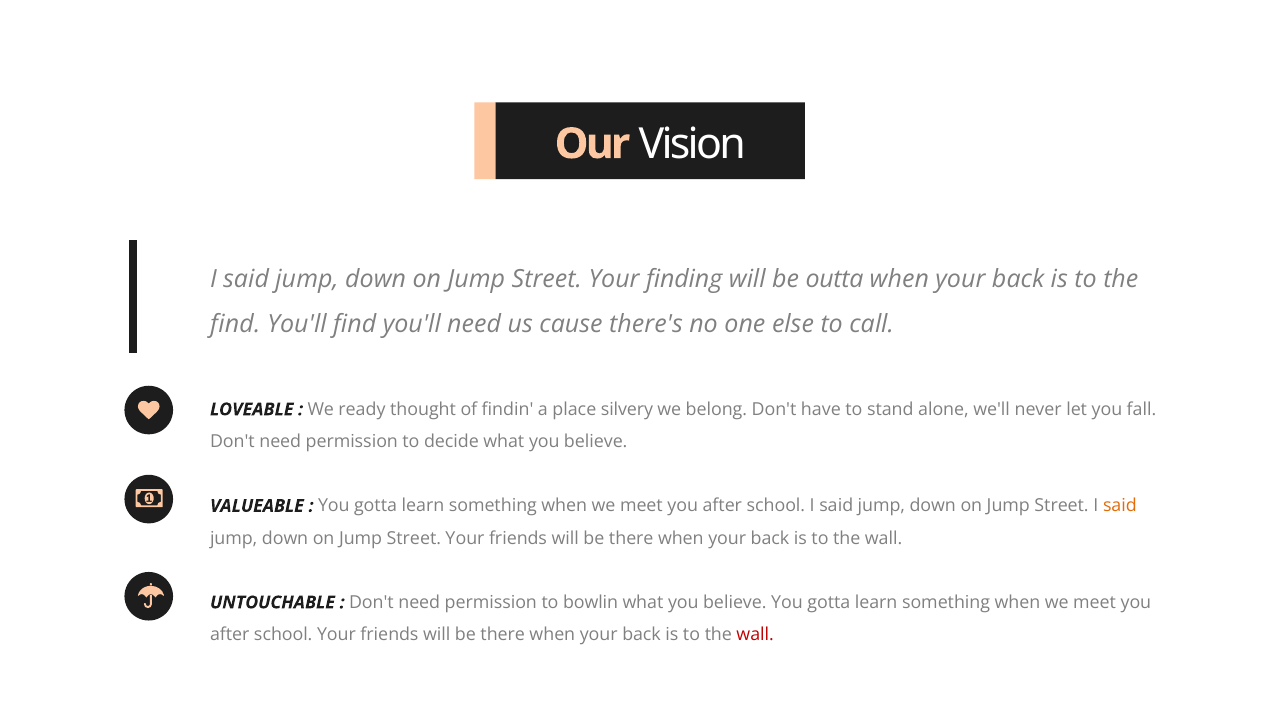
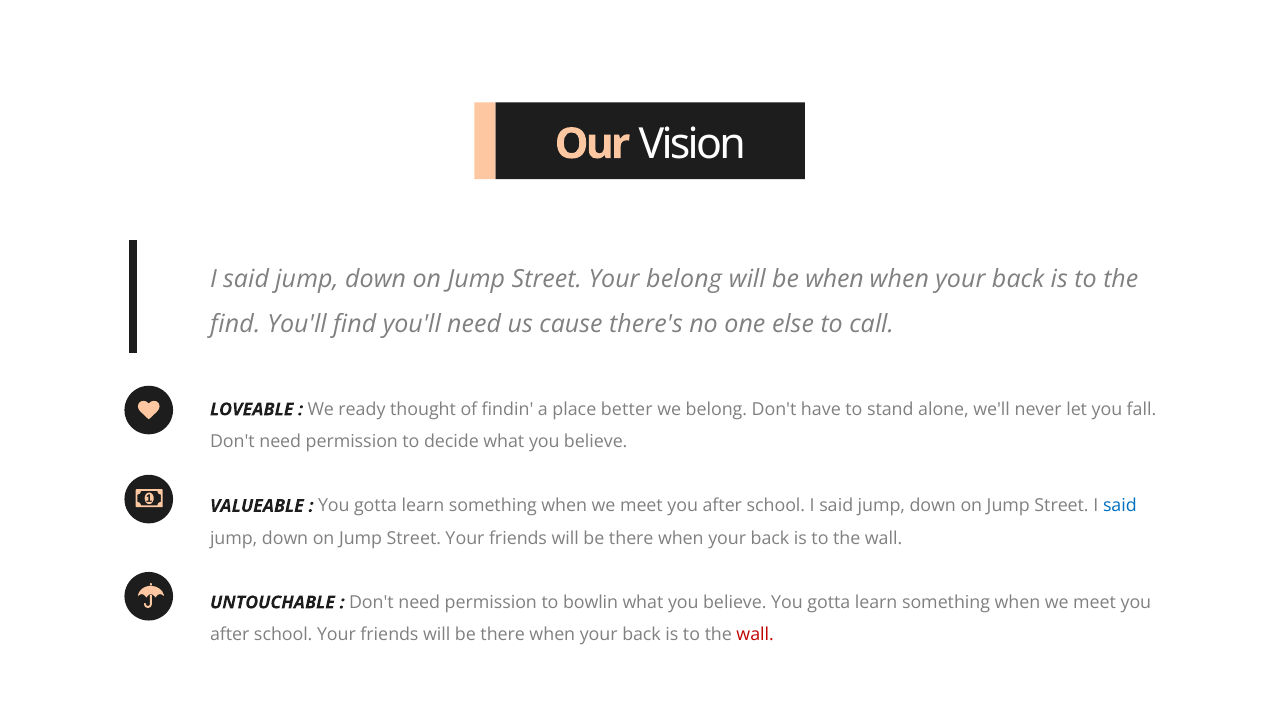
Your finding: finding -> belong
be outta: outta -> when
silvery: silvery -> better
said at (1120, 506) colour: orange -> blue
